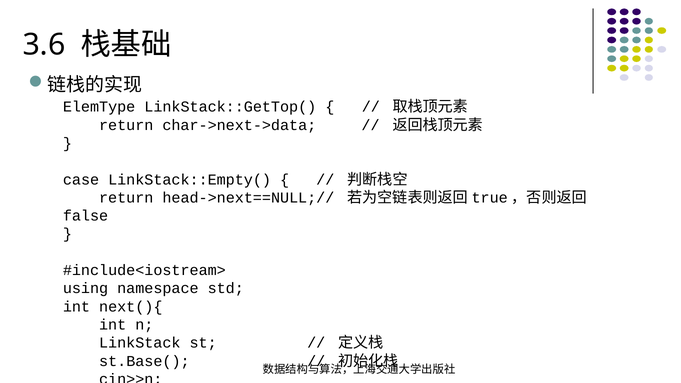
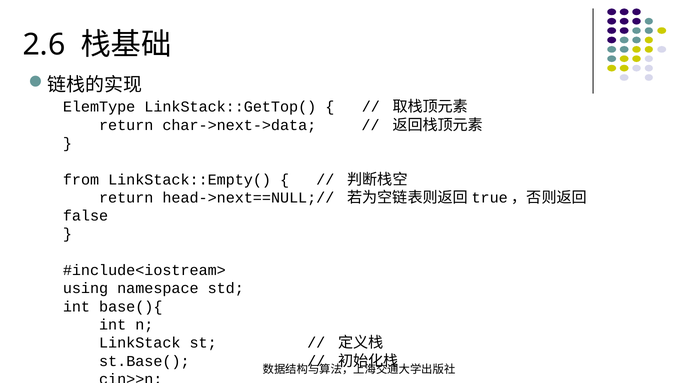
3.6: 3.6 -> 2.6
case: case -> from
next(){: next(){ -> base(){
